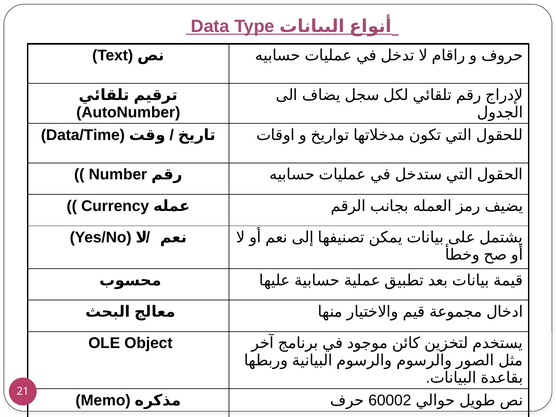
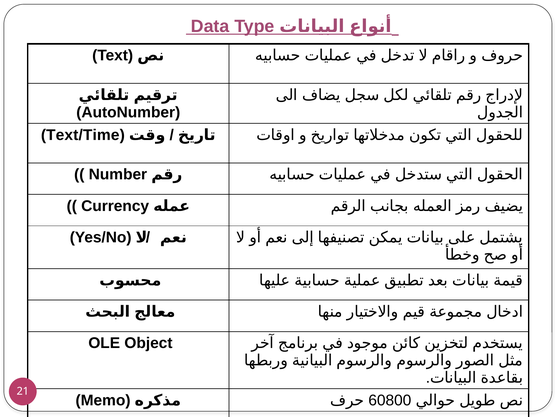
Data/Time: Data/Time -> Text/Time
60002: 60002 -> 60800
